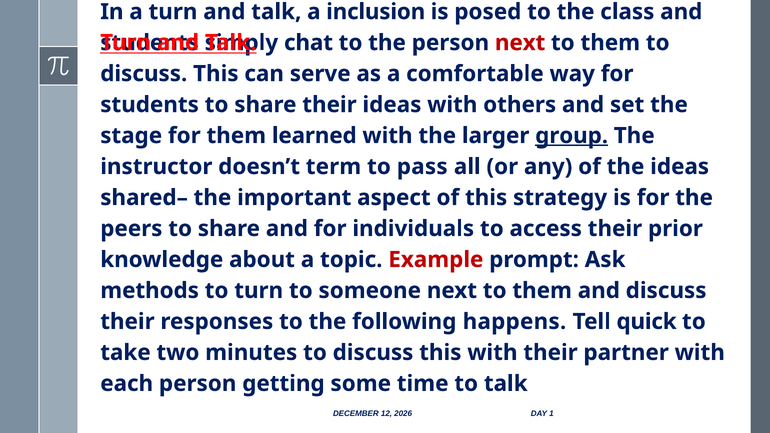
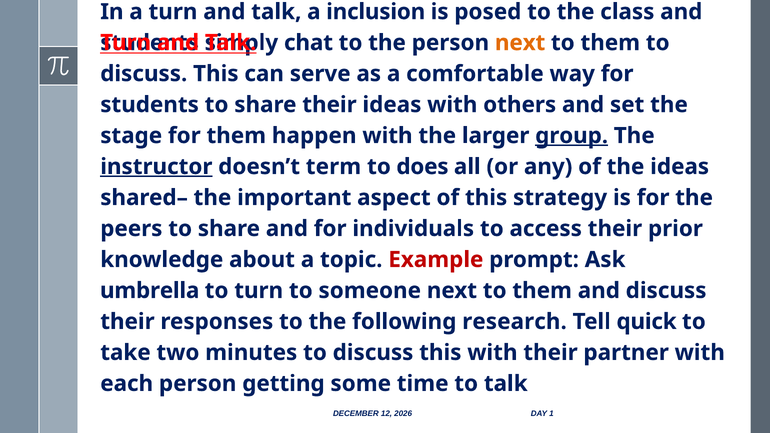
next at (520, 43) colour: red -> orange
learned: learned -> happen
instructor underline: none -> present
pass: pass -> does
methods: methods -> umbrella
happens: happens -> research
